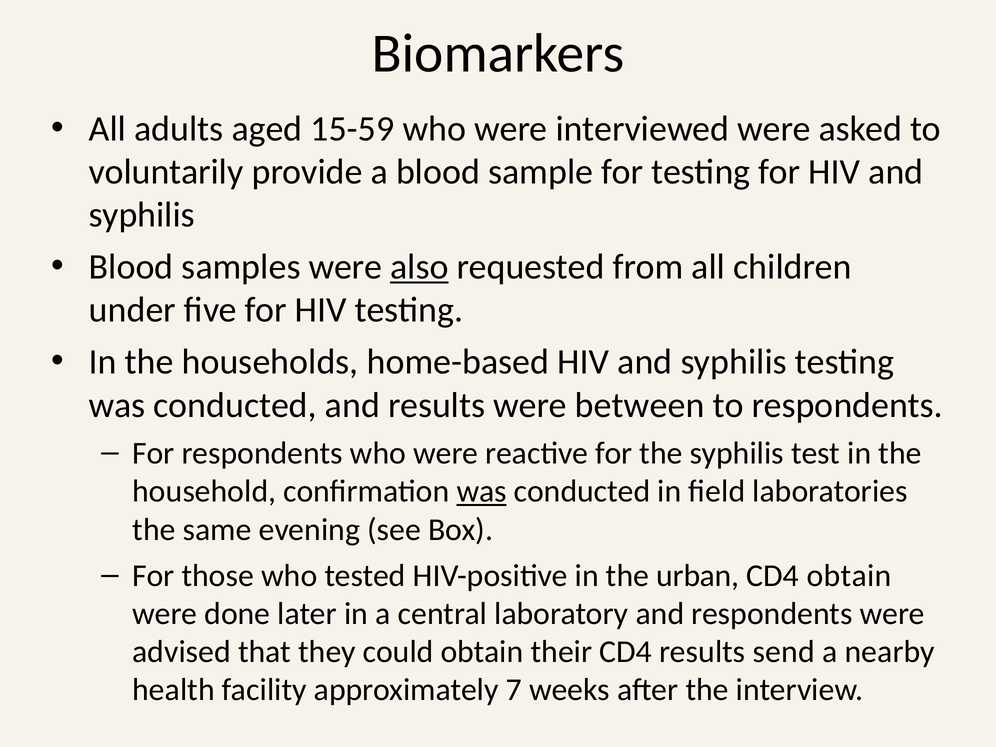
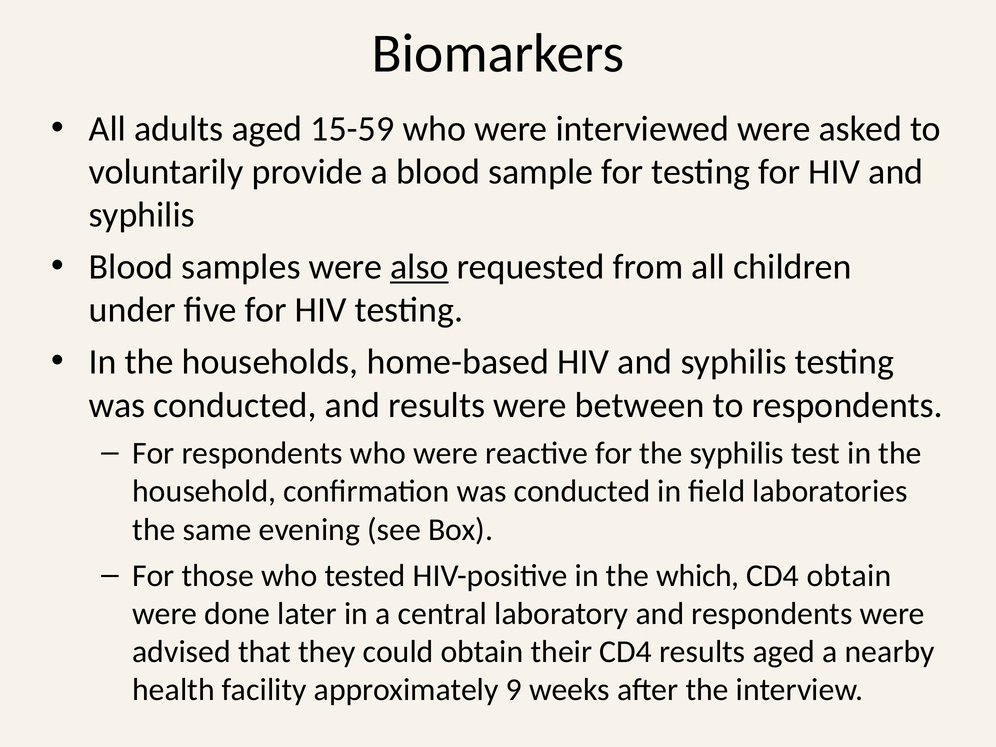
was at (482, 491) underline: present -> none
urban: urban -> which
results send: send -> aged
7: 7 -> 9
